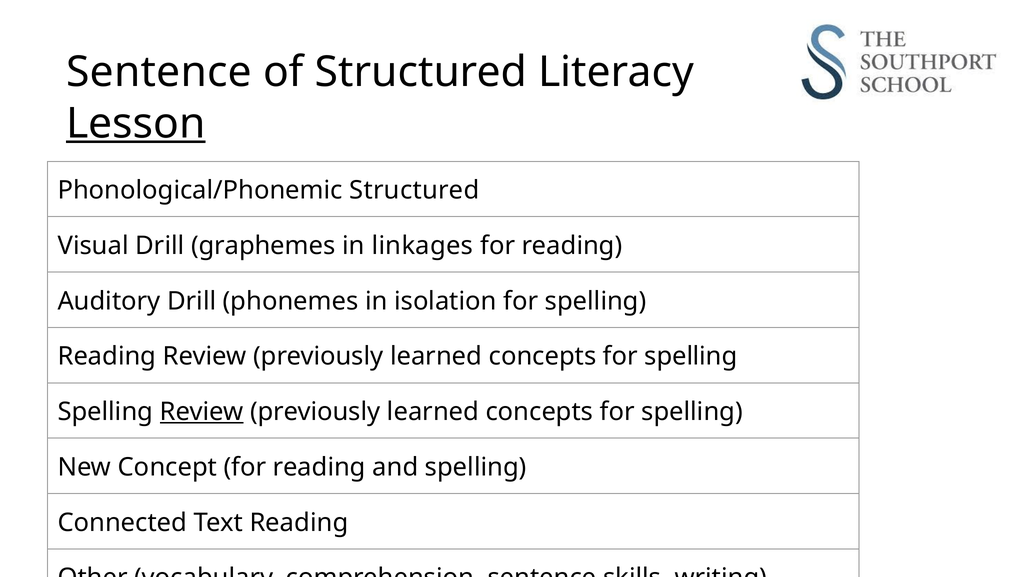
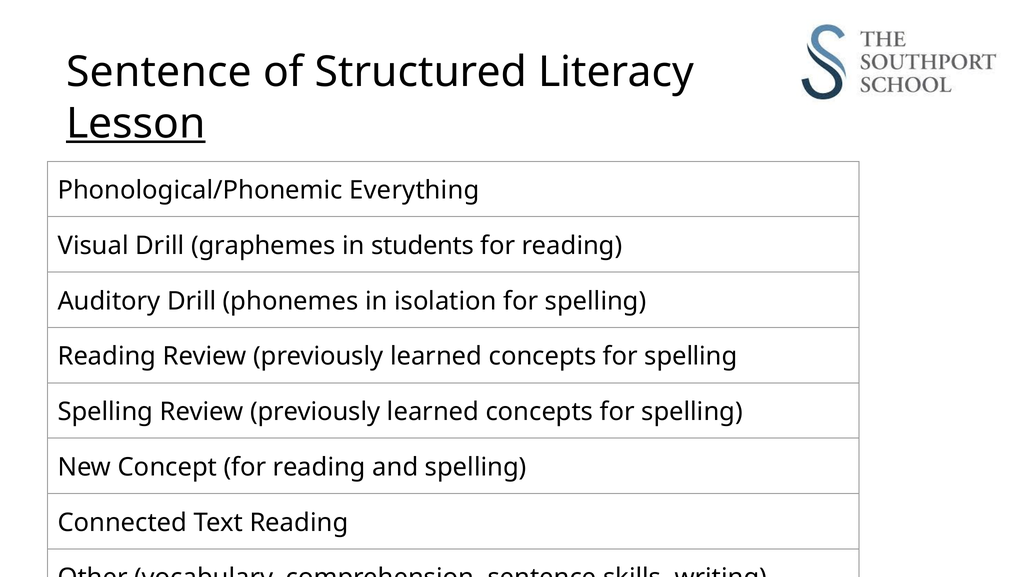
Phonological/Phonemic Structured: Structured -> Everything
linkages: linkages -> students
Review at (202, 412) underline: present -> none
